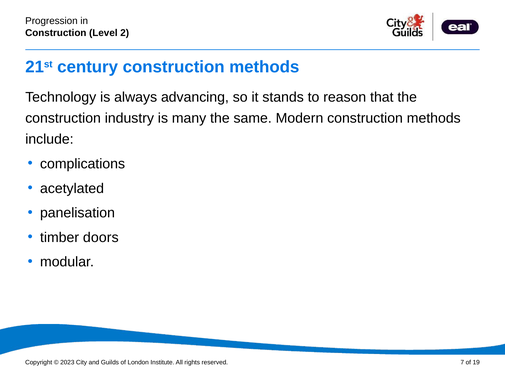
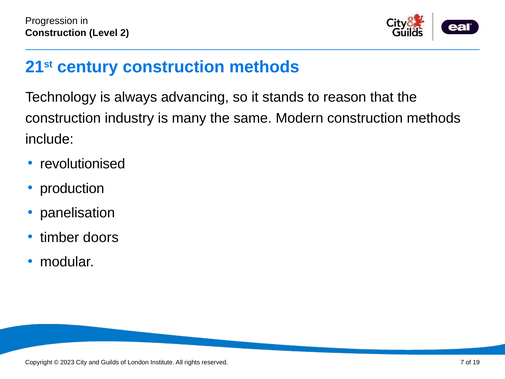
complications: complications -> revolutionised
acetylated: acetylated -> production
